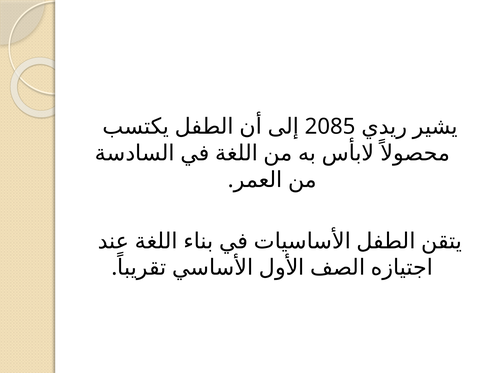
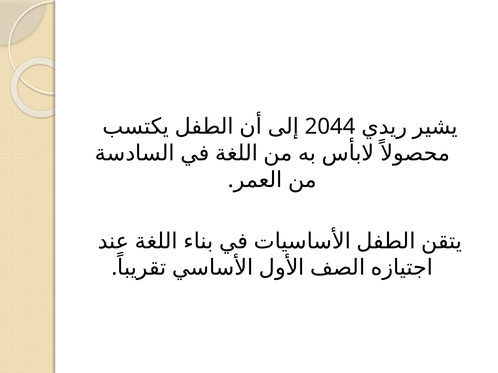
2085: 2085 -> 2044
